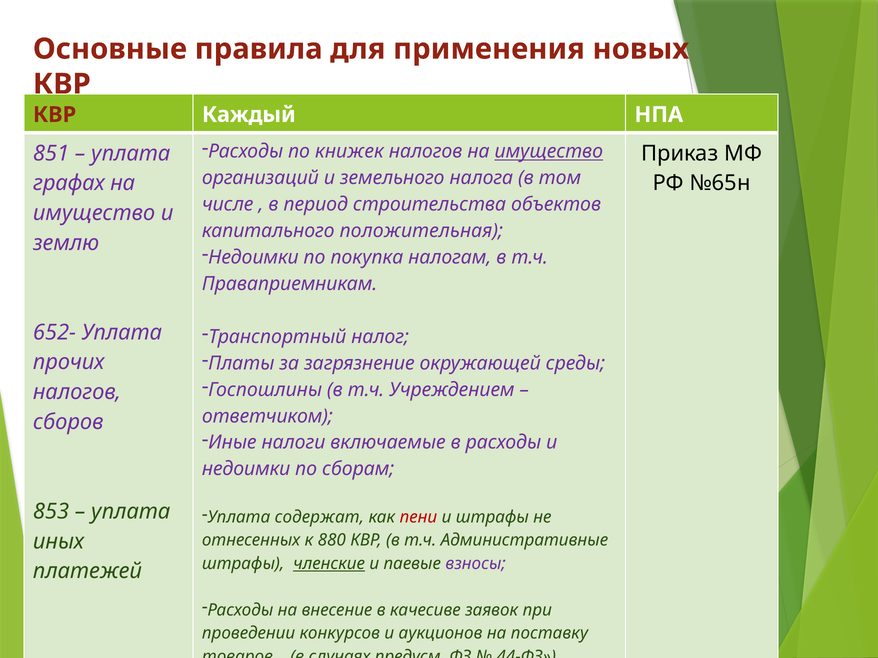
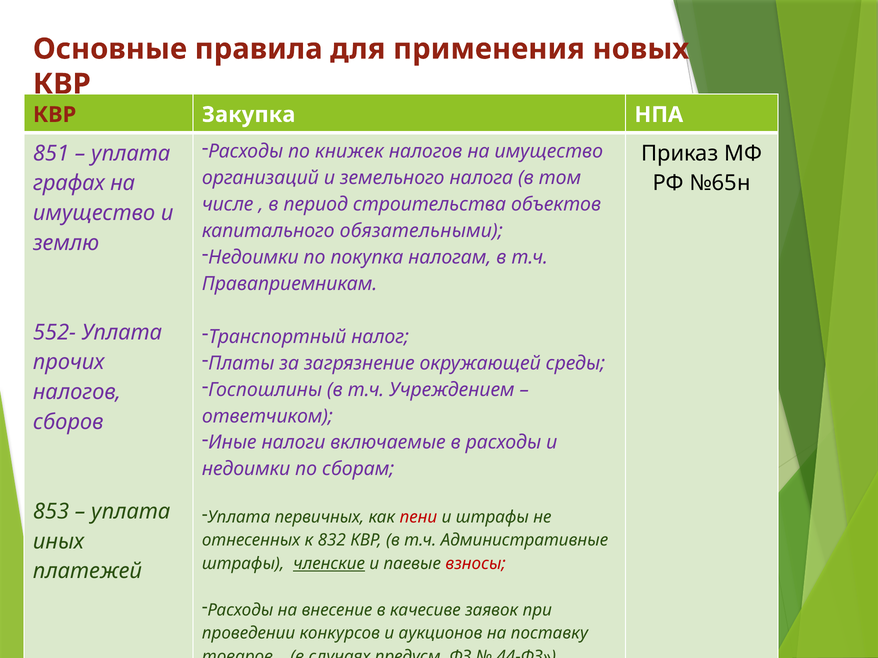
Каждый: Каждый -> Закупка
имущество at (549, 152) underline: present -> none
положительная: положительная -> обязательными
652-: 652- -> 552-
содержат: содержат -> первичных
880: 880 -> 832
взносы colour: purple -> red
